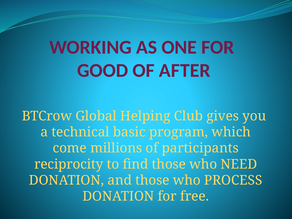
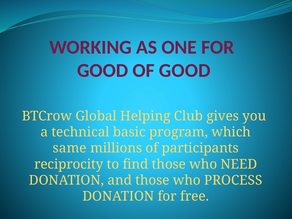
OF AFTER: AFTER -> GOOD
come: come -> same
